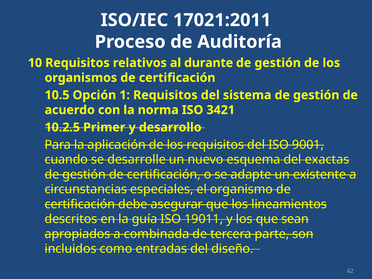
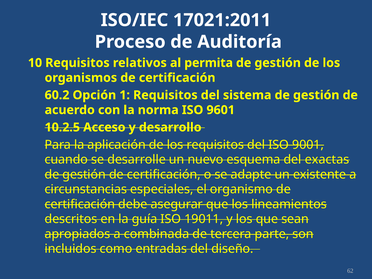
durante: durante -> permita
10.5: 10.5 -> 60.2
3421: 3421 -> 9601
Primer: Primer -> Acceso
